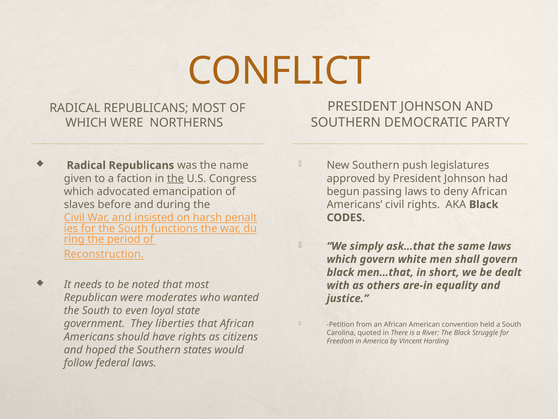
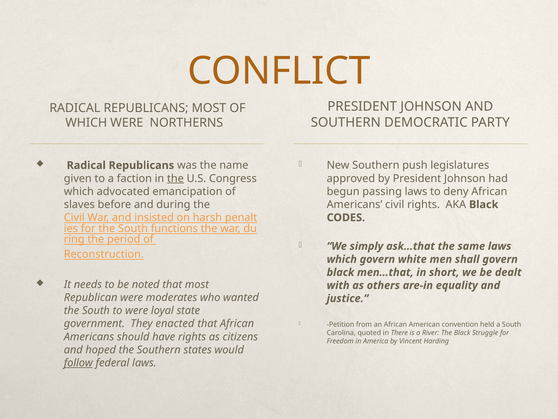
to even: even -> were
liberties: liberties -> enacted
follow underline: none -> present
